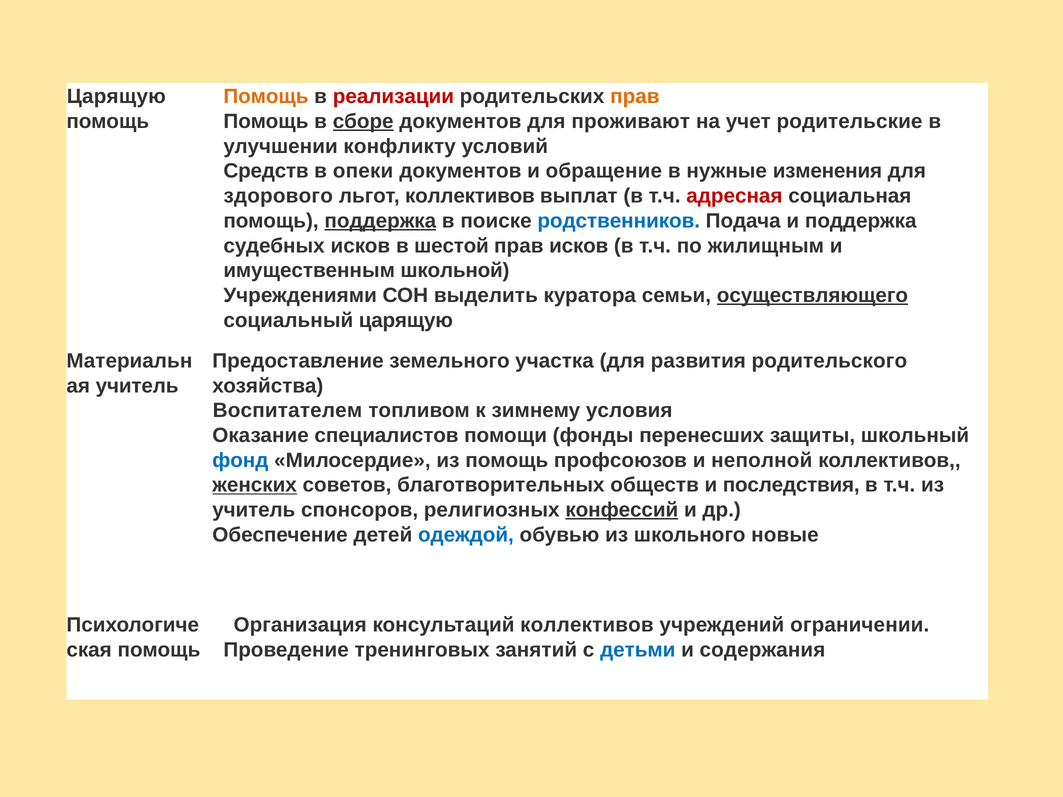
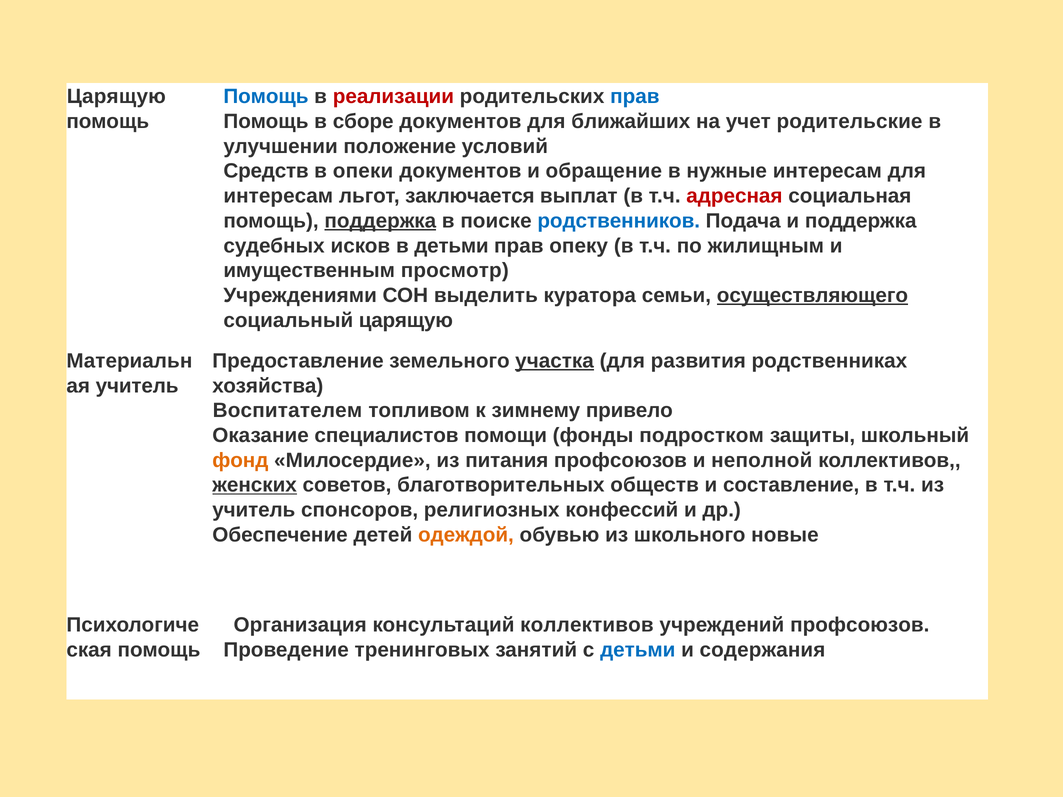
Помощь at (266, 97) colour: orange -> blue
прав at (635, 97) colour: orange -> blue
сборе underline: present -> none
проживают: проживают -> ближайших
конфликту: конфликту -> положение
нужные изменения: изменения -> интересам
здорового at (278, 196): здорового -> интересам
льгот коллективов: коллективов -> заключается
в шестой: шестой -> детьми
прав исков: исков -> опеку
школьной: школьной -> просмотр
участка underline: none -> present
родительского: родительского -> родственниках
условия: условия -> привело
перенесших: перенесших -> подростком
фонд colour: blue -> orange
из помощь: помощь -> питания
последствия: последствия -> составление
конфессий underline: present -> none
одеждой colour: blue -> orange
учреждений ограничении: ограничении -> профсоюзов
